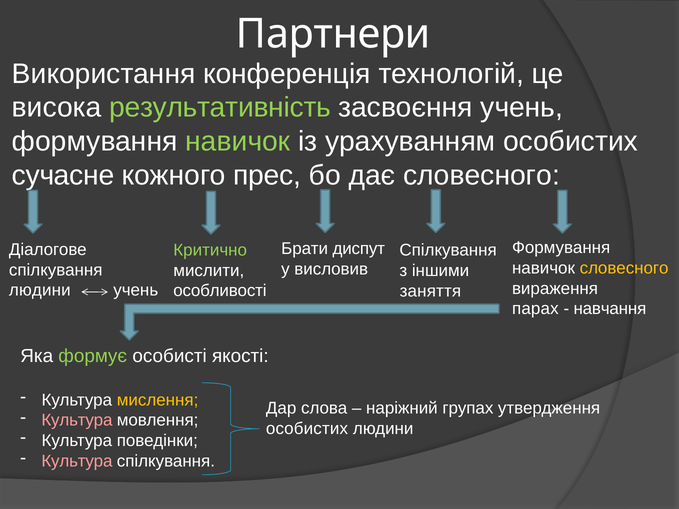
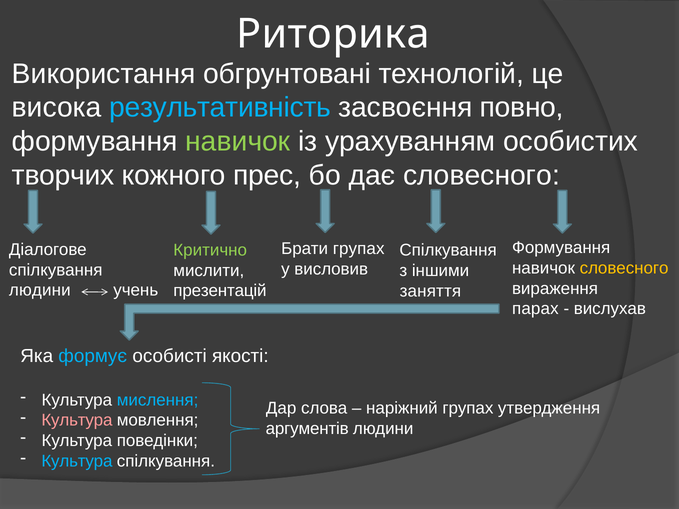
Партнери: Партнери -> Риторика
конференція: конференція -> обгрунтовані
результативність colour: light green -> light blue
засвоєння учень: учень -> повно
сучасне: сучасне -> творчих
Брати диспут: диспут -> групах
особливості: особливості -> презентацій
навчання: навчання -> вислухав
формує colour: light green -> light blue
мислення colour: yellow -> light blue
особистих at (307, 429): особистих -> аргументів
Культура at (77, 461) colour: pink -> light blue
